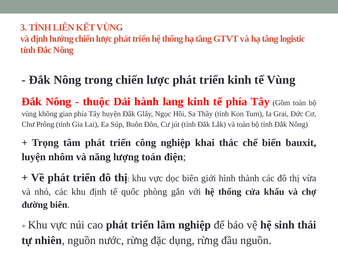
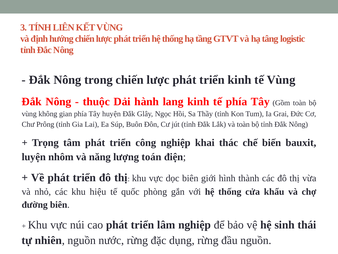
định: định -> hiệu
